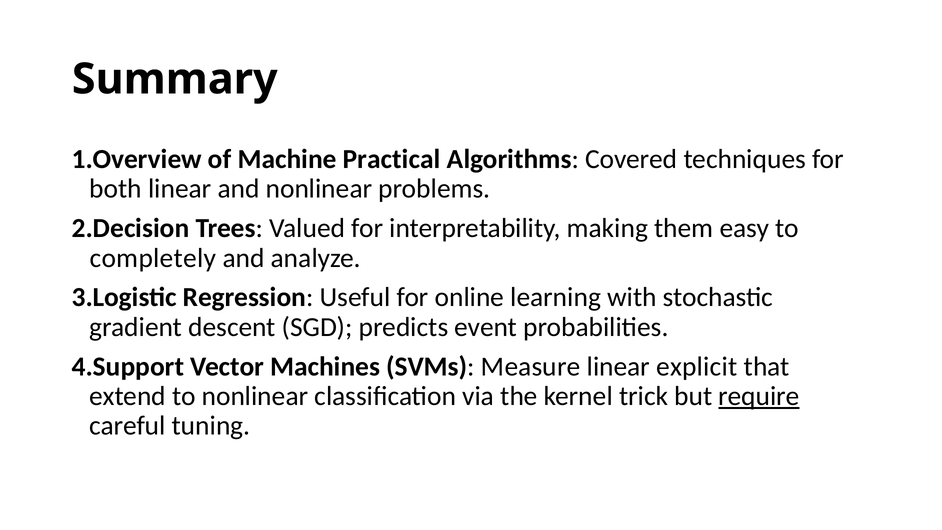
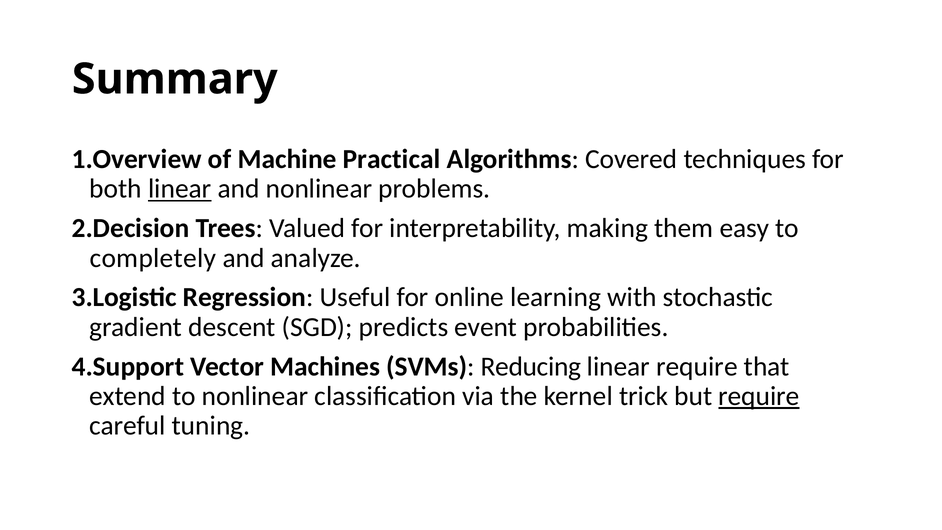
linear at (180, 189) underline: none -> present
Measure: Measure -> Reducing
linear explicit: explicit -> require
